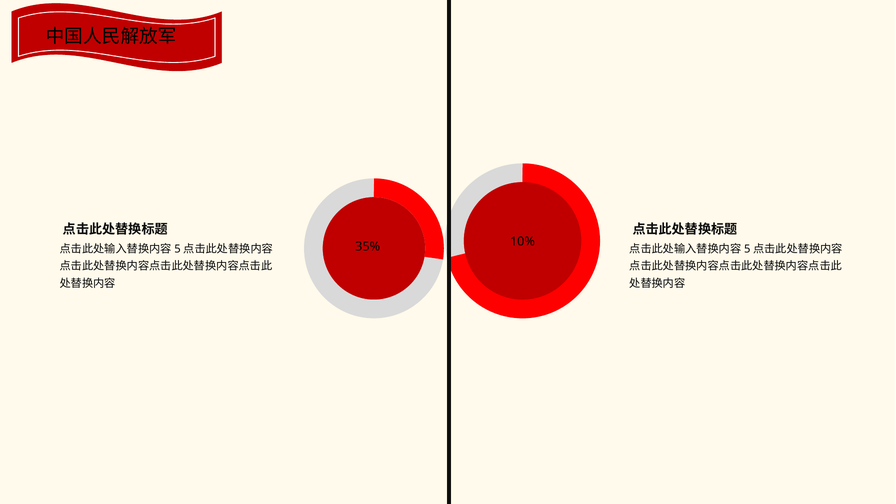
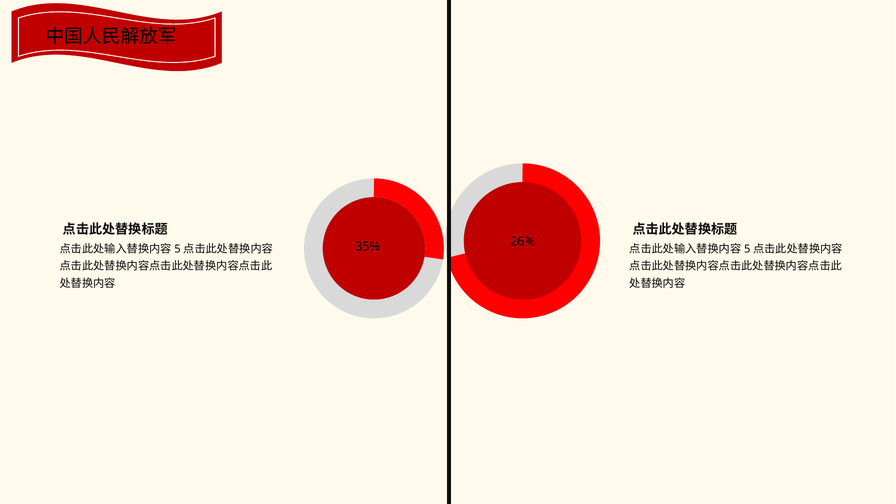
10%: 10% -> 26%
